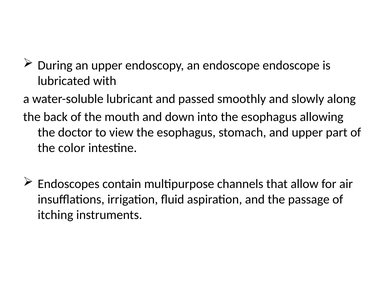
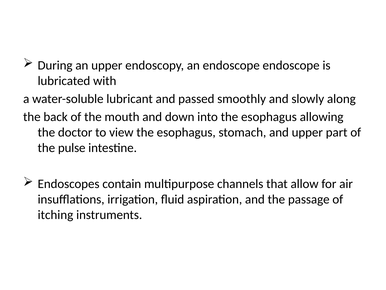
color: color -> pulse
